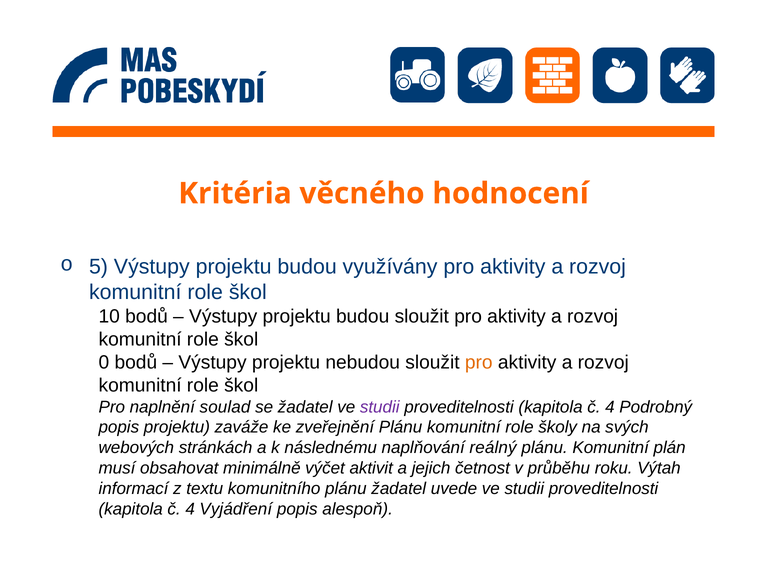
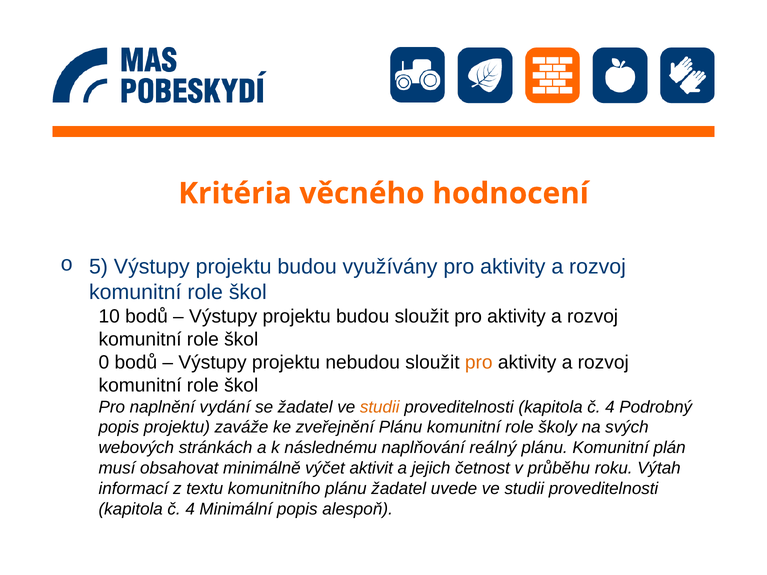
soulad: soulad -> vydání
studii at (380, 407) colour: purple -> orange
Vyjádření: Vyjádření -> Minimální
